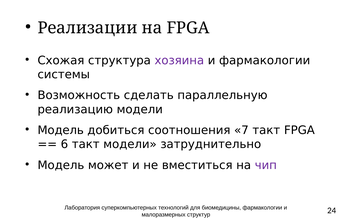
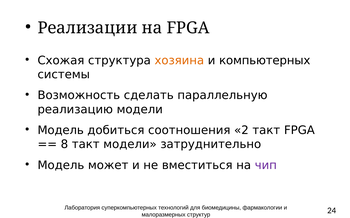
хозяина colour: purple -> orange
и фармакологии: фармакологии -> компьютерных
7: 7 -> 2
6: 6 -> 8
